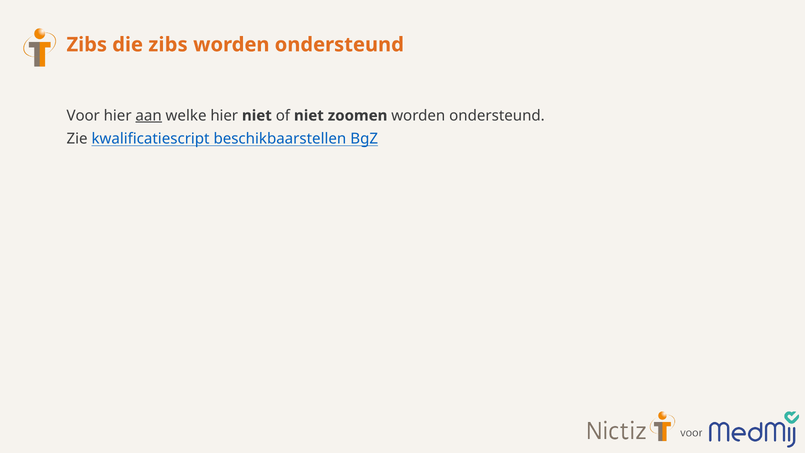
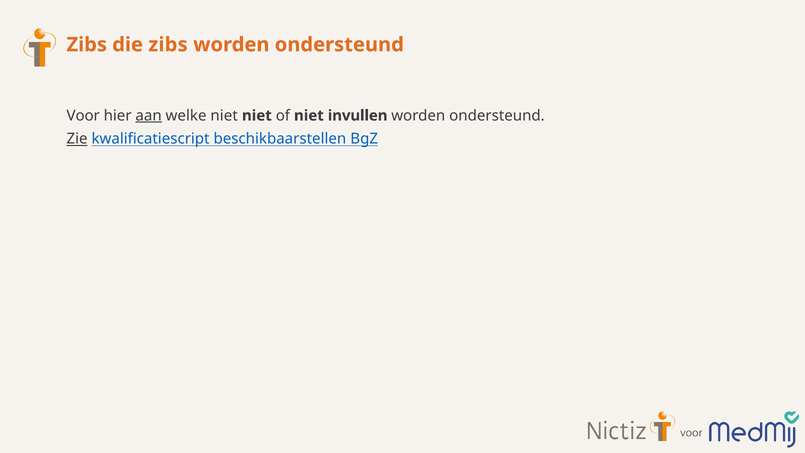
welke hier: hier -> niet
zoomen: zoomen -> invullen
Zie underline: none -> present
